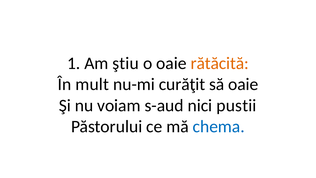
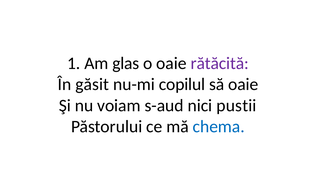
ştiu: ştiu -> glas
rătăcită colour: orange -> purple
mult: mult -> găsit
curăţit: curăţit -> copilul
